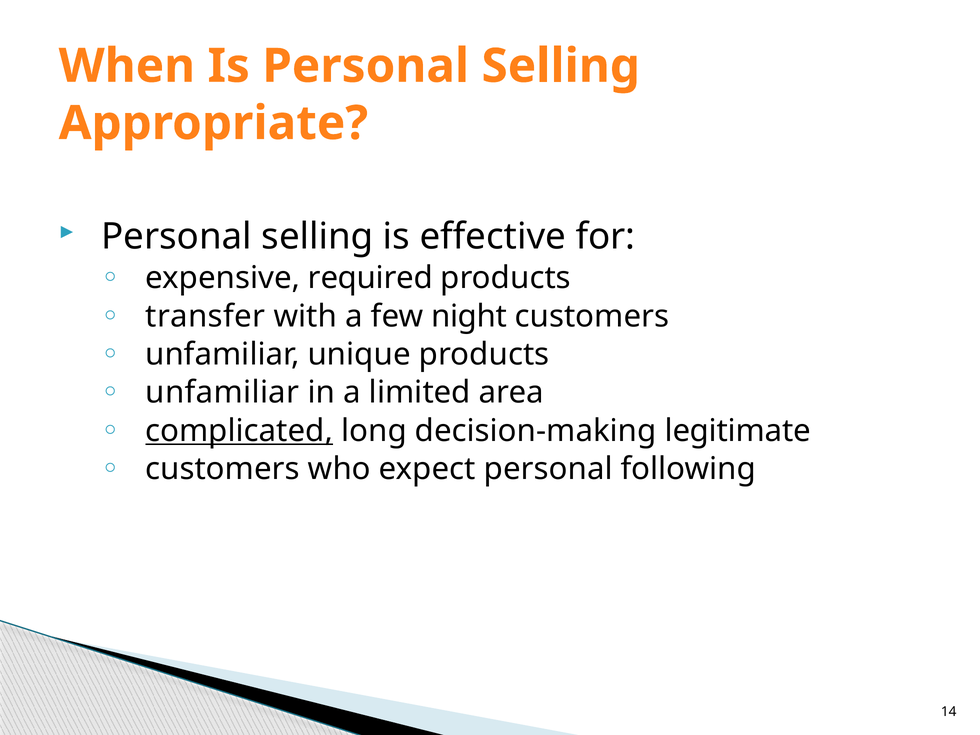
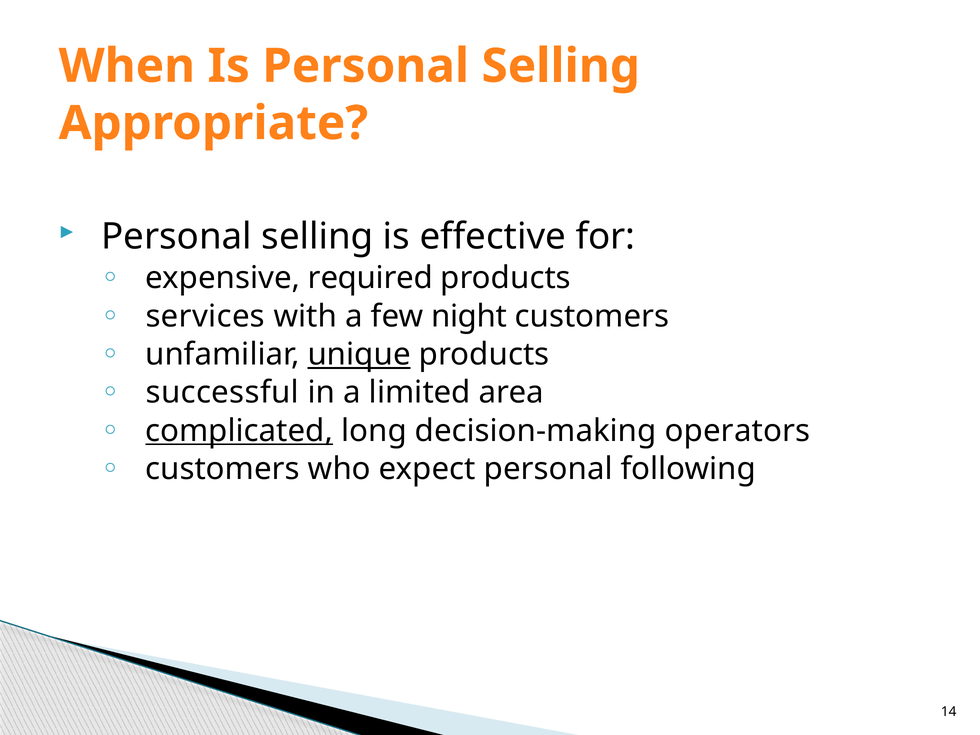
transfer: transfer -> services
unique underline: none -> present
unfamiliar at (222, 393): unfamiliar -> successful
legitimate: legitimate -> operators
